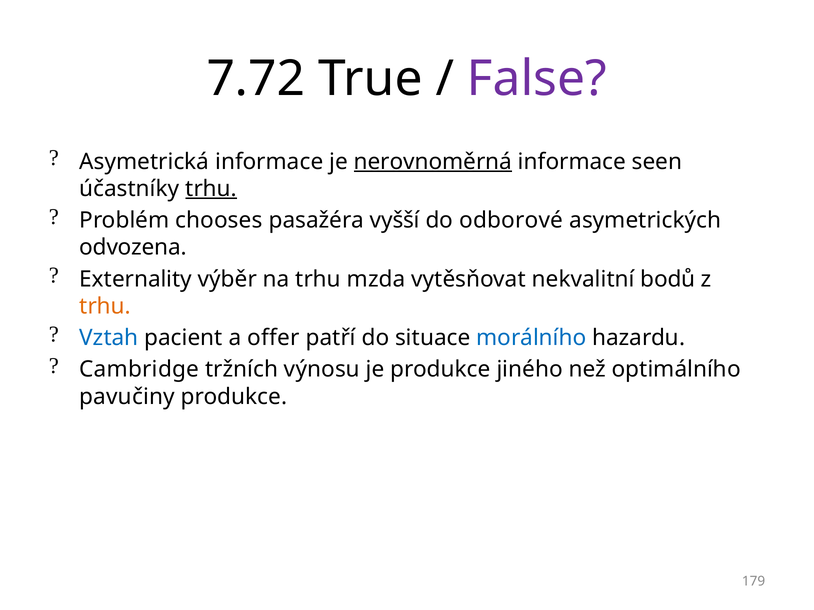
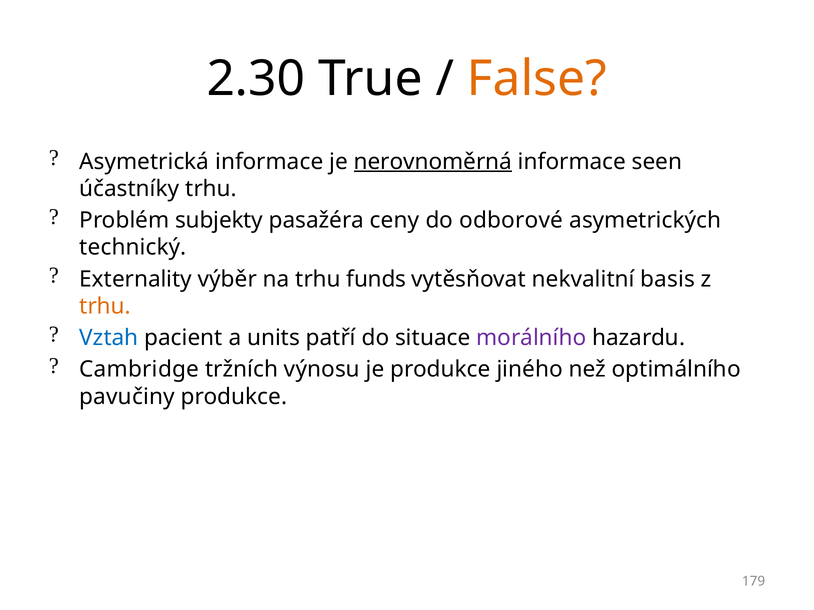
7.72: 7.72 -> 2.30
False colour: purple -> orange
trhu at (211, 189) underline: present -> none
chooses: chooses -> subjekty
vyšší: vyšší -> ceny
odvozena: odvozena -> technický
mzda: mzda -> funds
bodů: bodů -> basis
offer: offer -> units
morálního colour: blue -> purple
